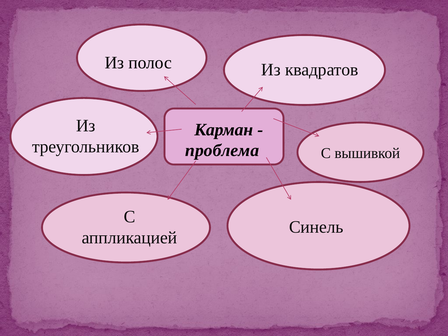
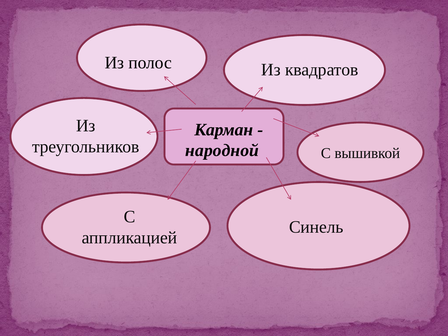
проблема: проблема -> народной
